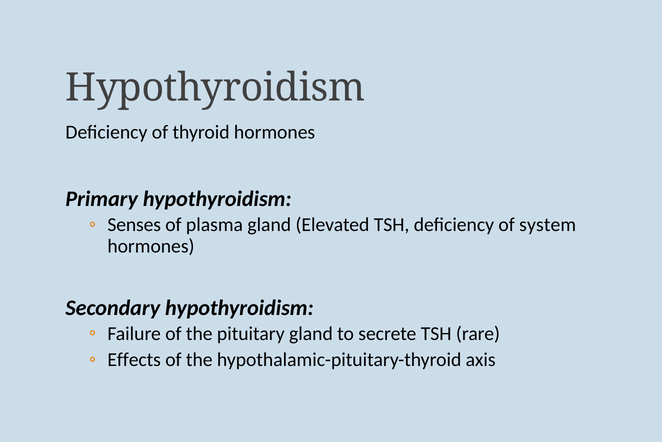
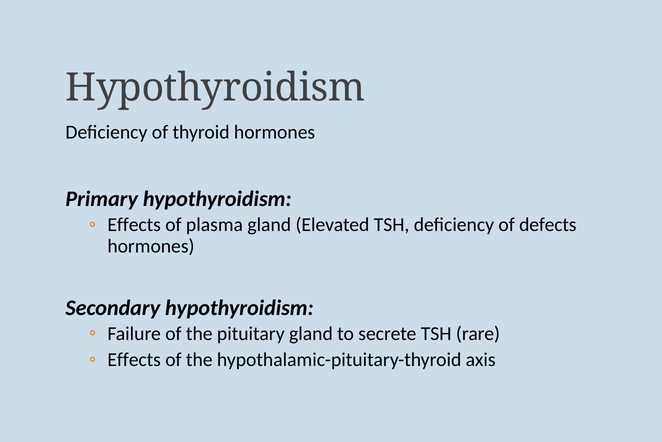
Senses at (134, 225): Senses -> Effects
system: system -> defects
